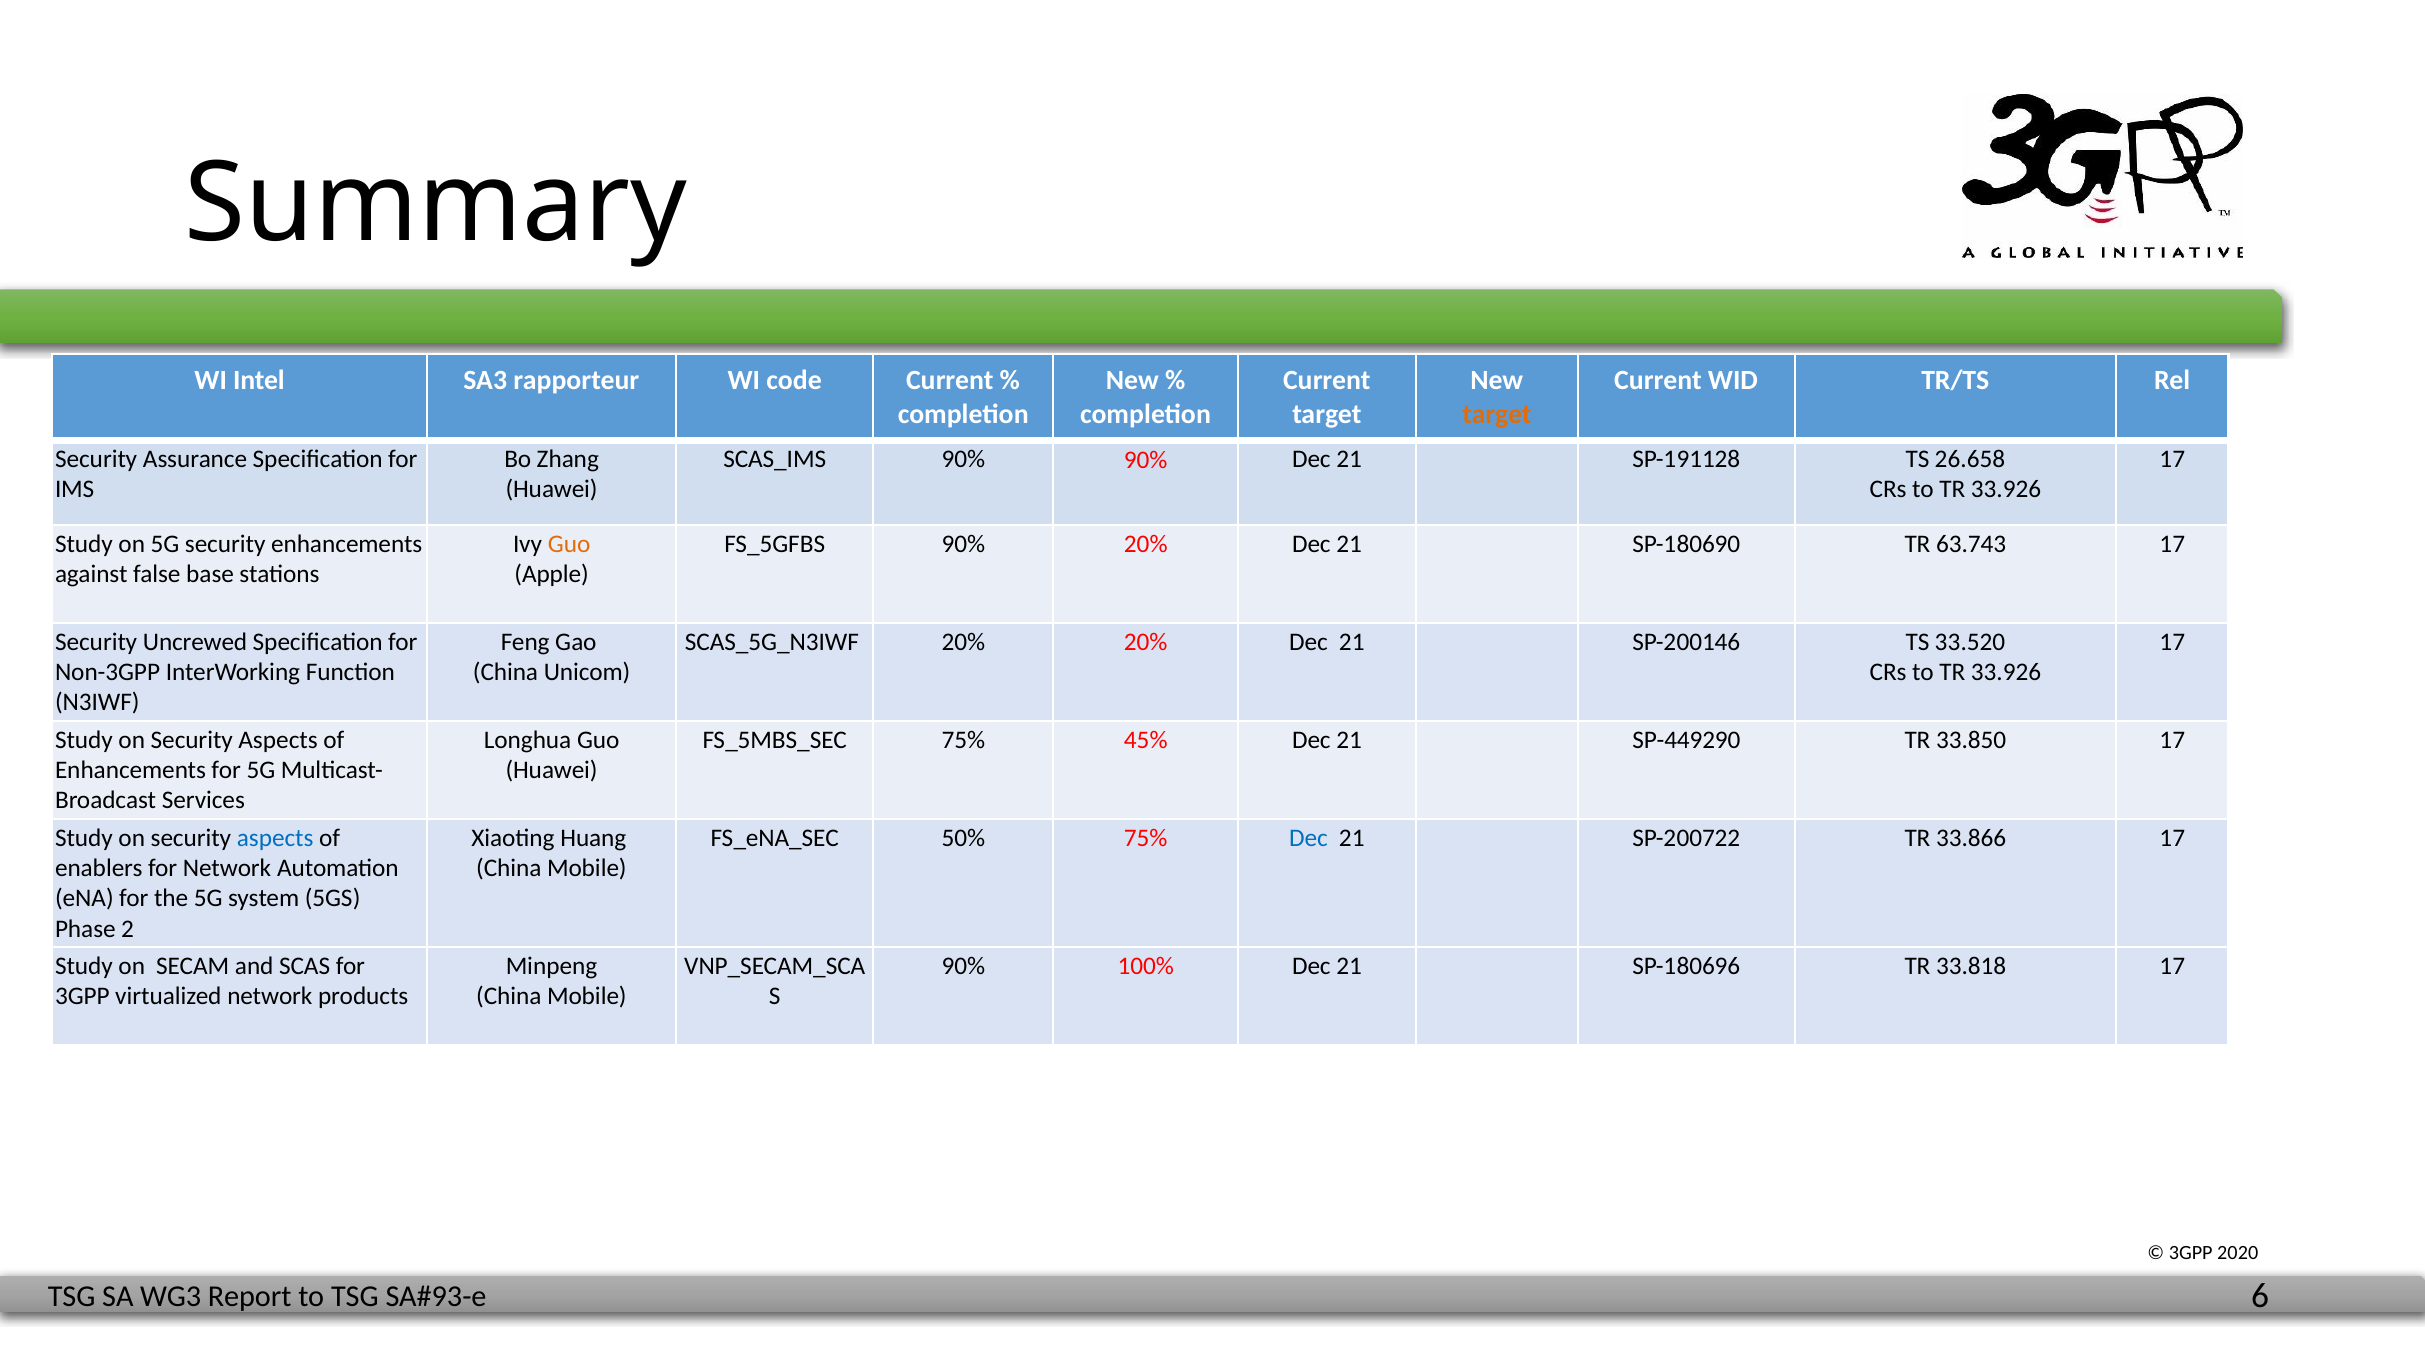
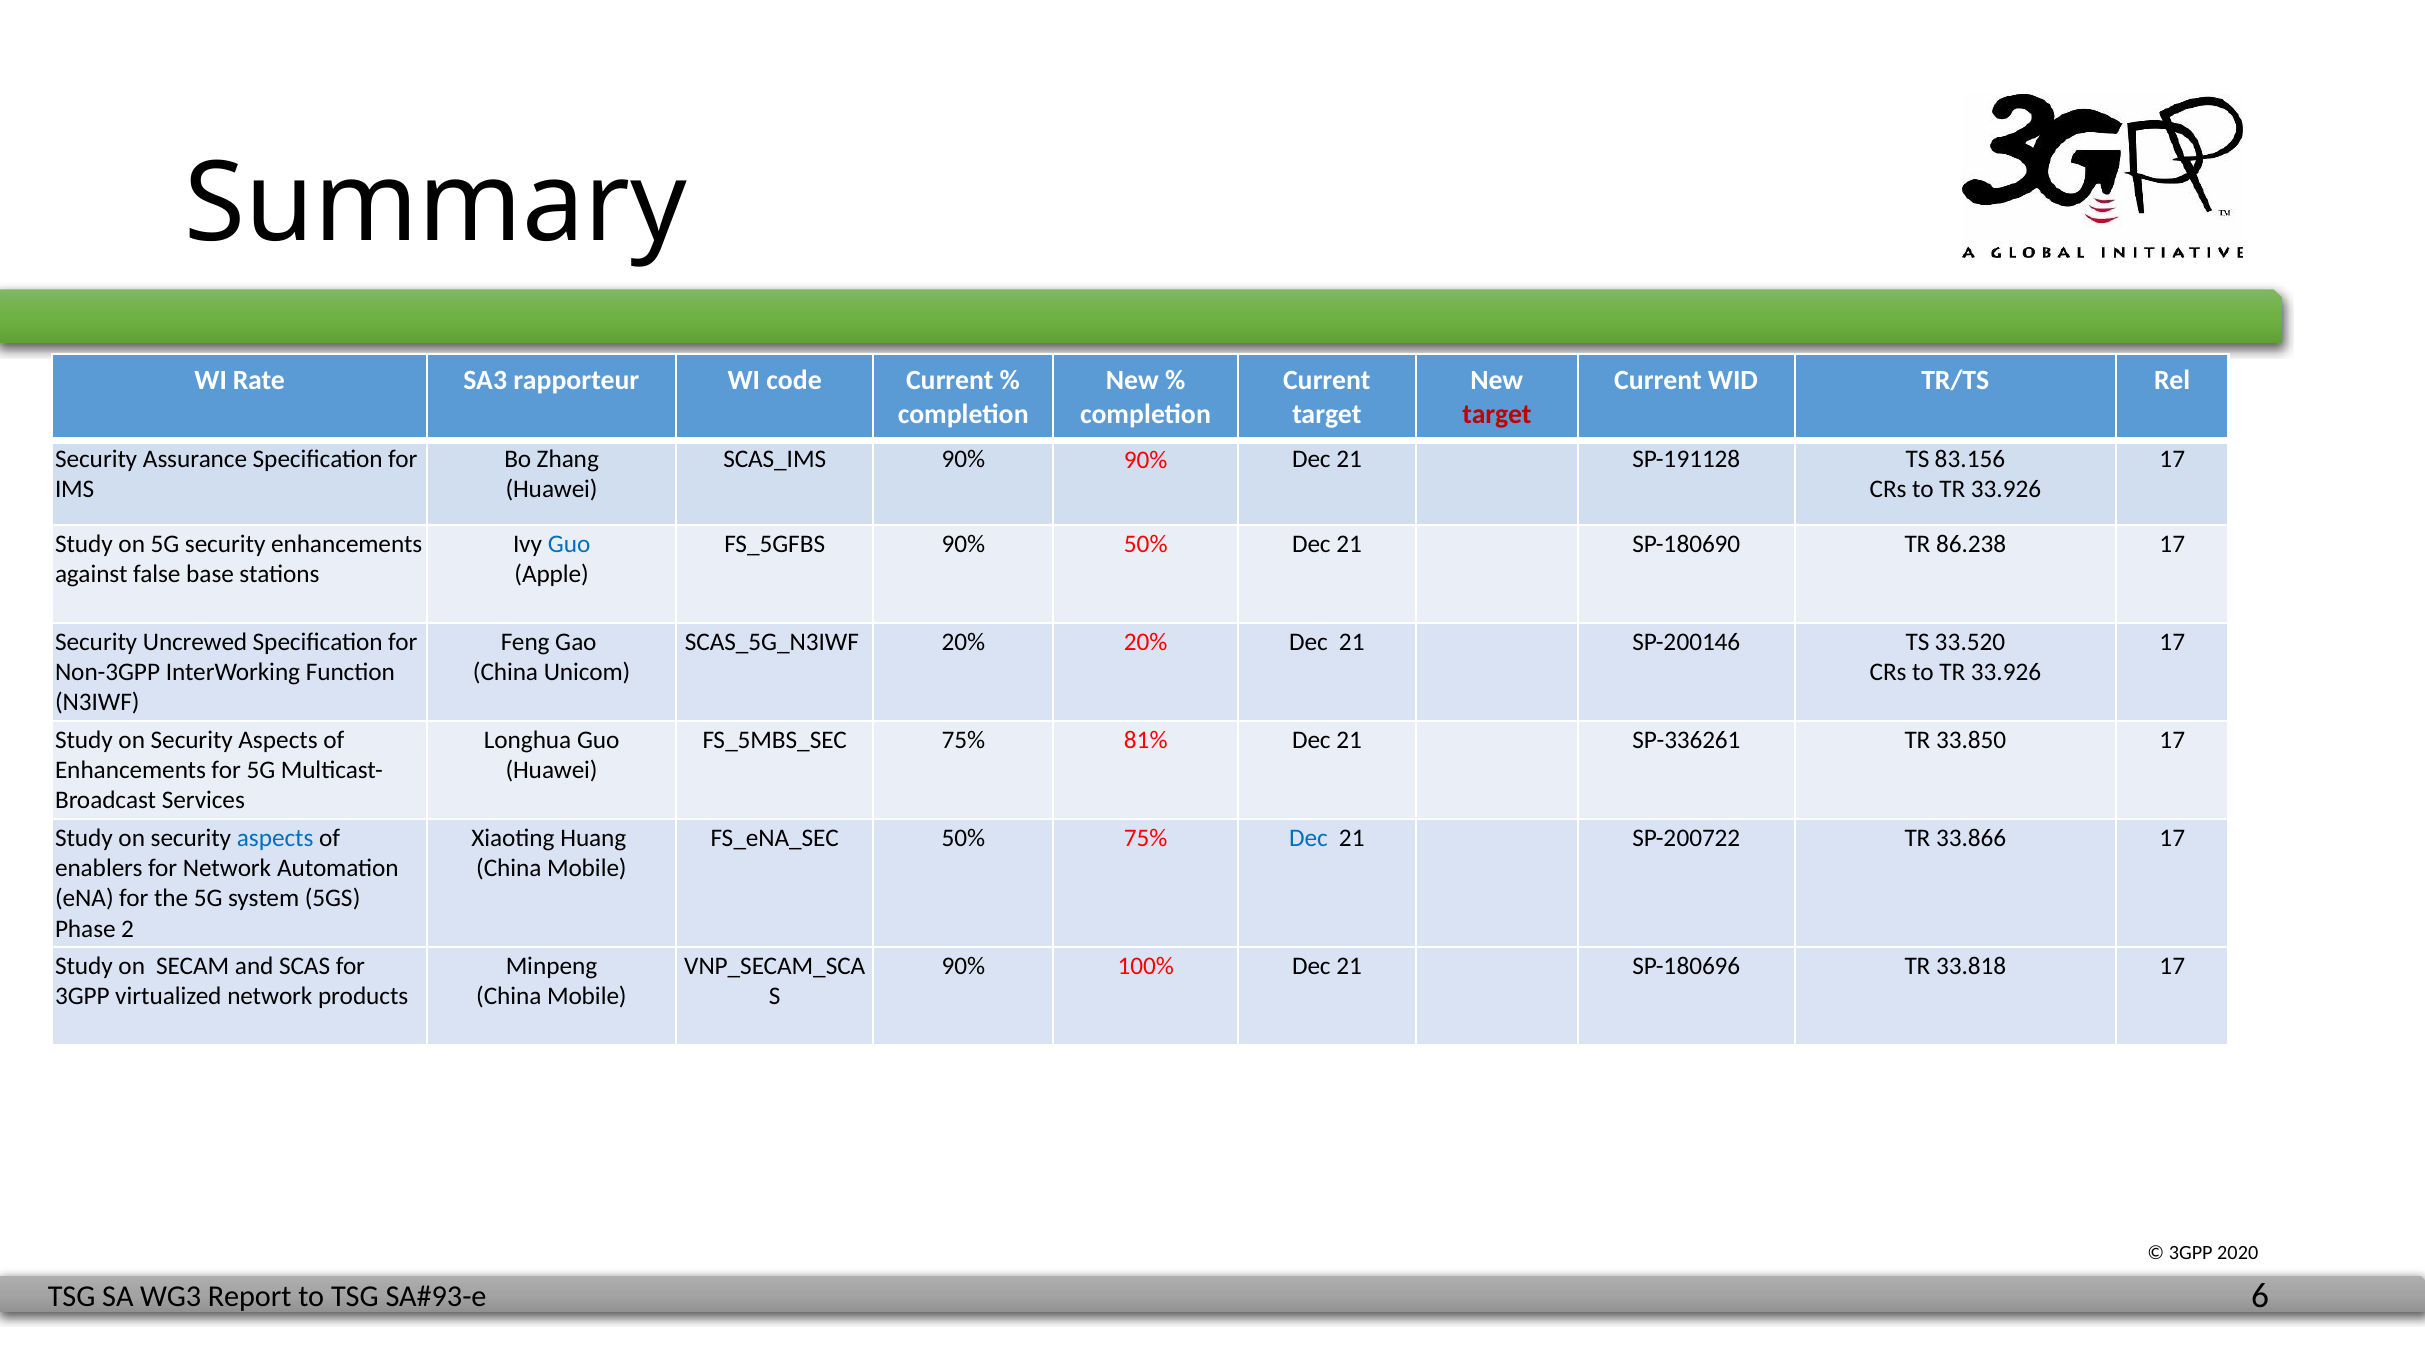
Intel: Intel -> Rate
target at (1497, 415) colour: orange -> red
26.658: 26.658 -> 83.156
Guo at (569, 544) colour: orange -> blue
90% 20%: 20% -> 50%
63.743: 63.743 -> 86.238
45%: 45% -> 81%
SP-449290: SP-449290 -> SP-336261
